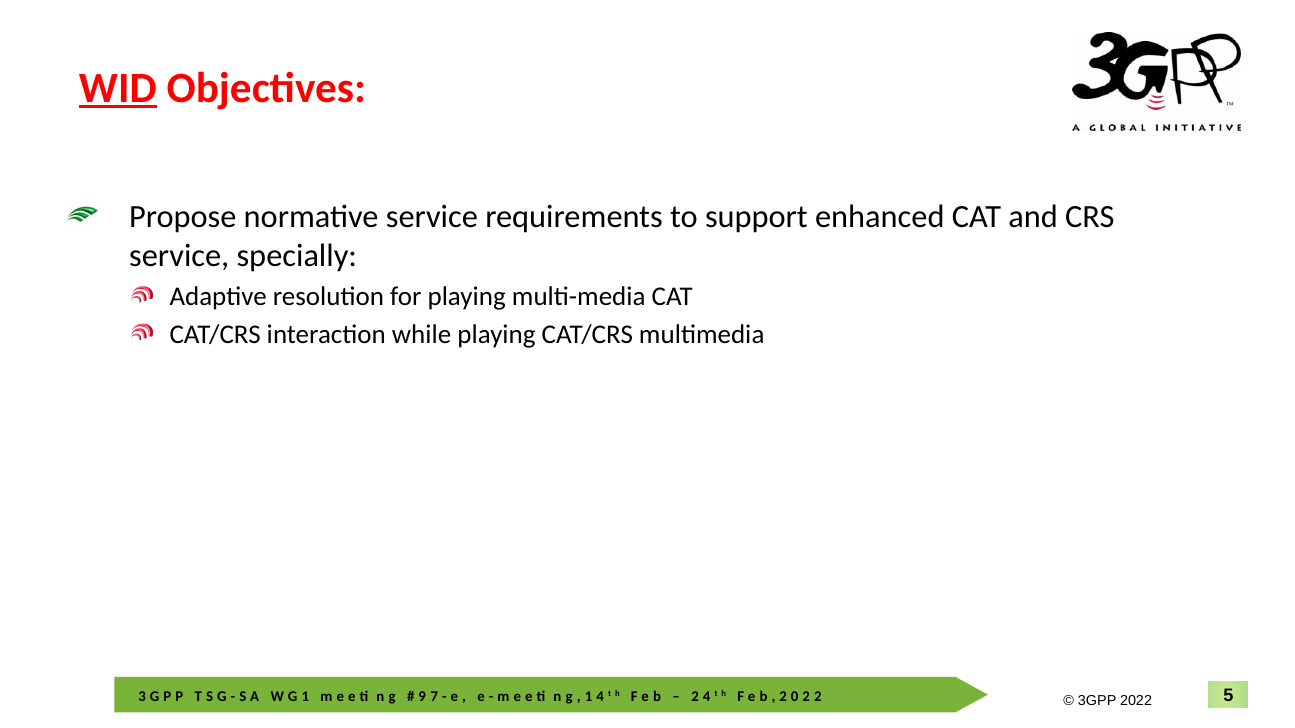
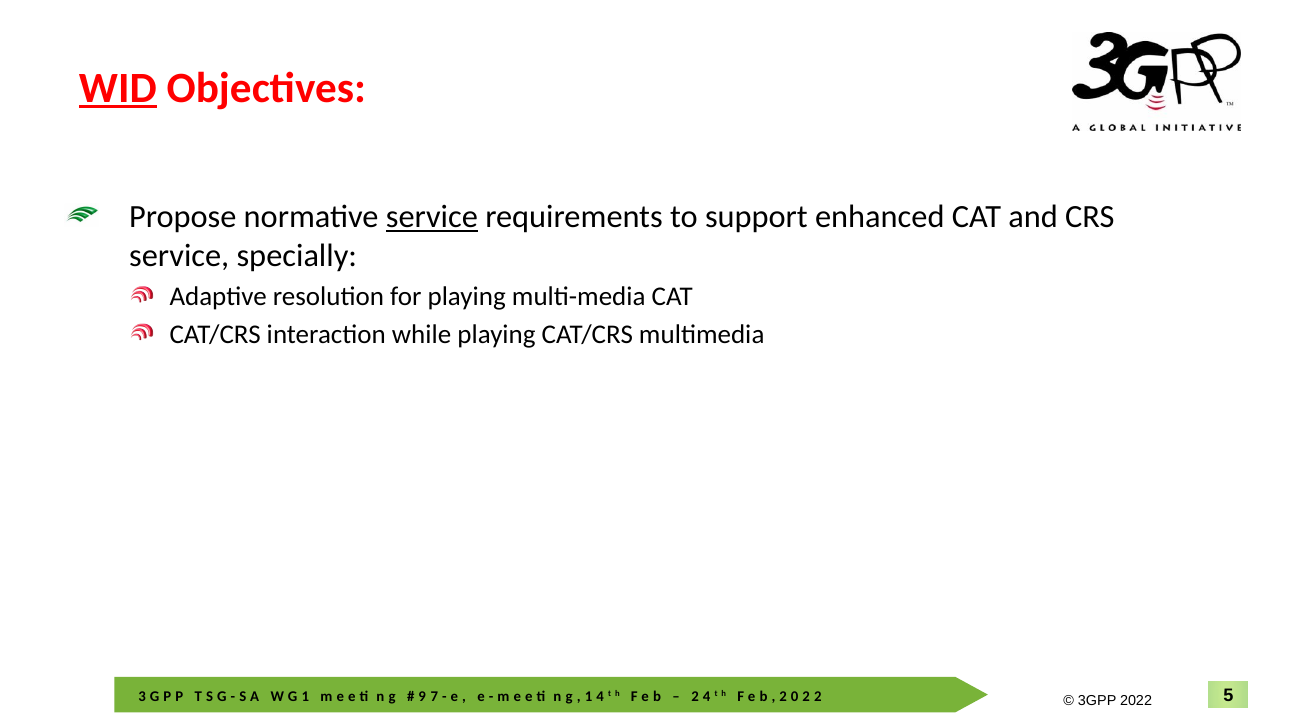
service at (432, 217) underline: none -> present
